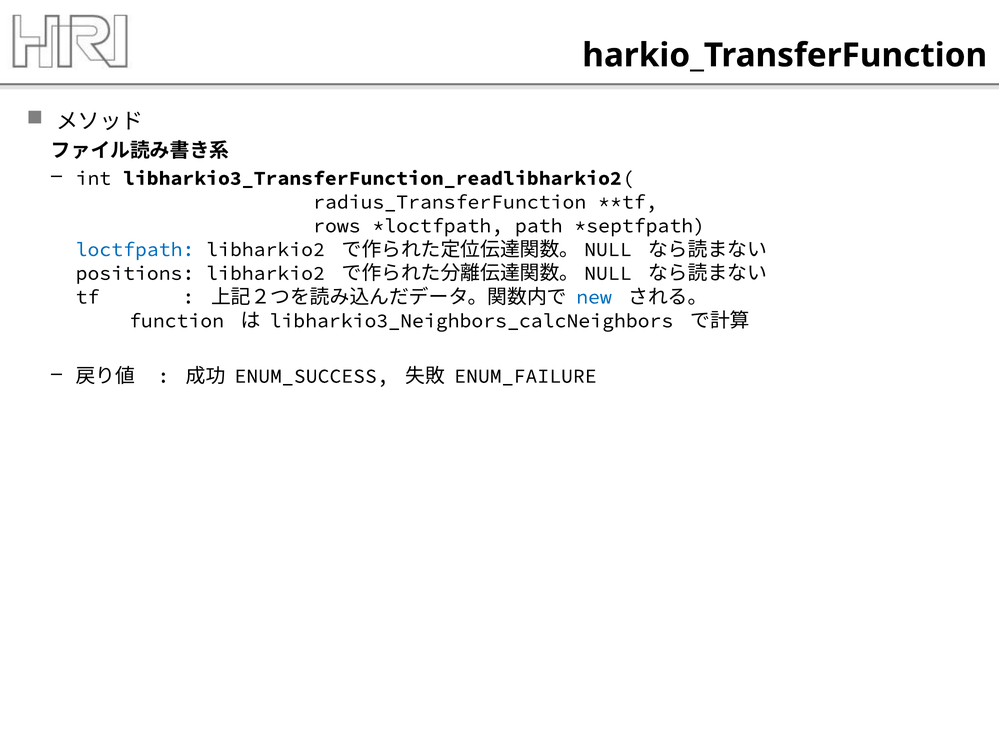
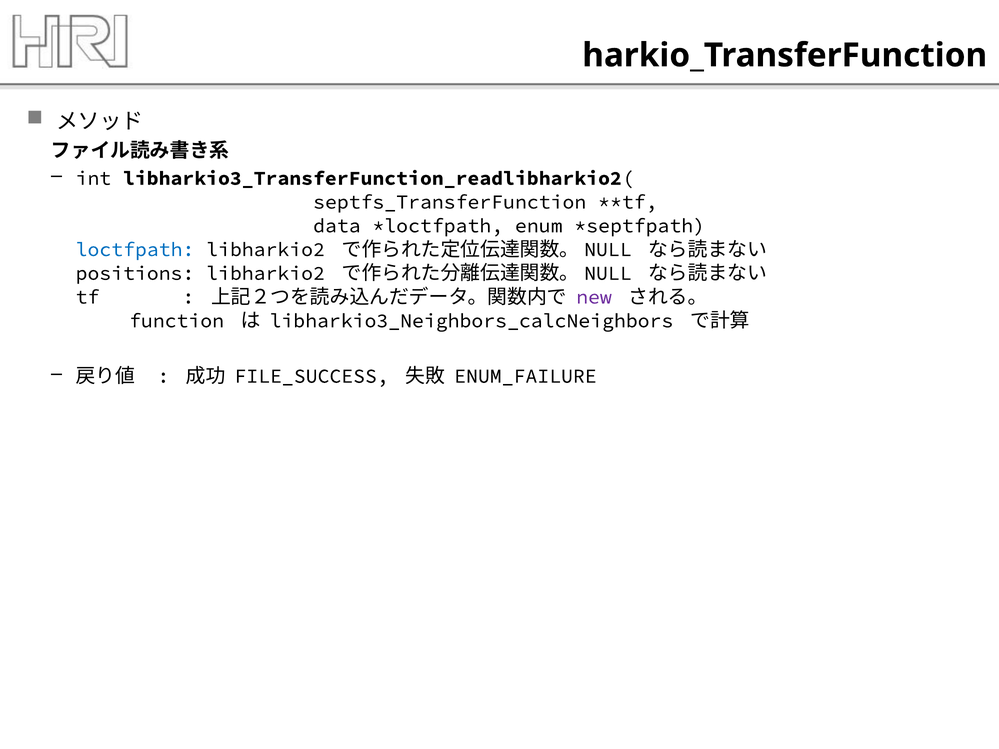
radius_TransferFunction: radius_TransferFunction -> septfs_TransferFunction
rows: rows -> data
path: path -> enum
new colour: blue -> purple
ENUM_SUCCESS: ENUM_SUCCESS -> FILE_SUCCESS
